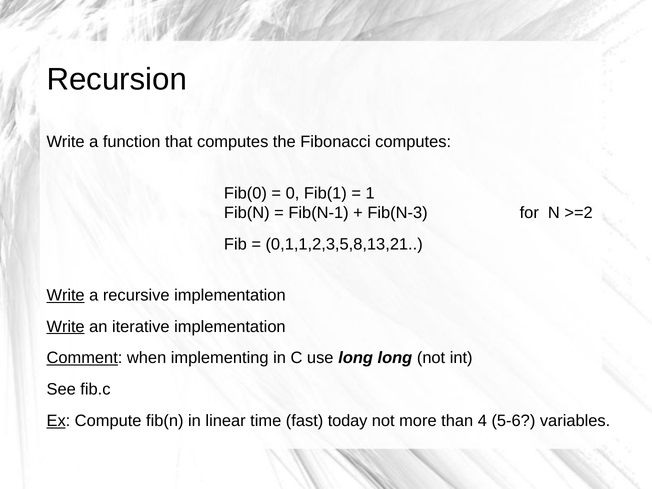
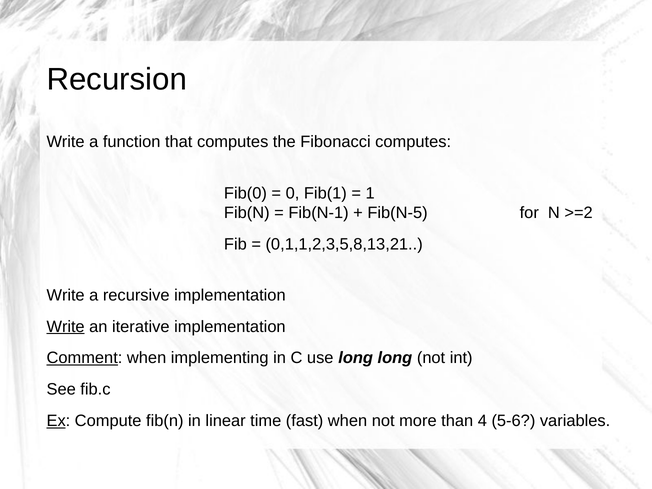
Fib(N-3: Fib(N-3 -> Fib(N-5
Write at (66, 295) underline: present -> none
fast today: today -> when
